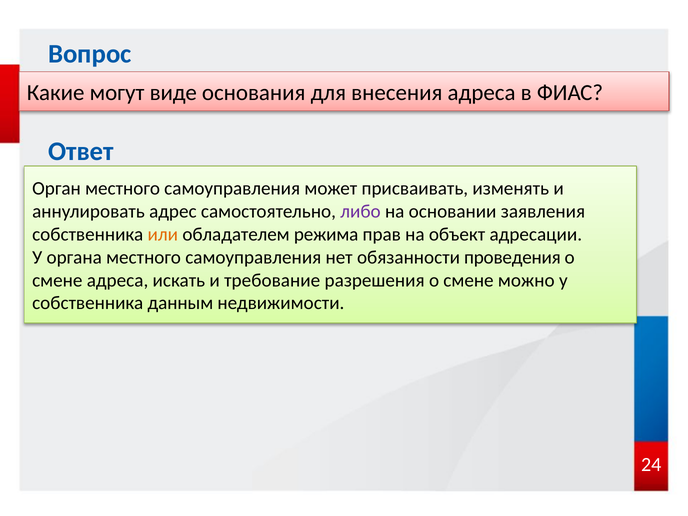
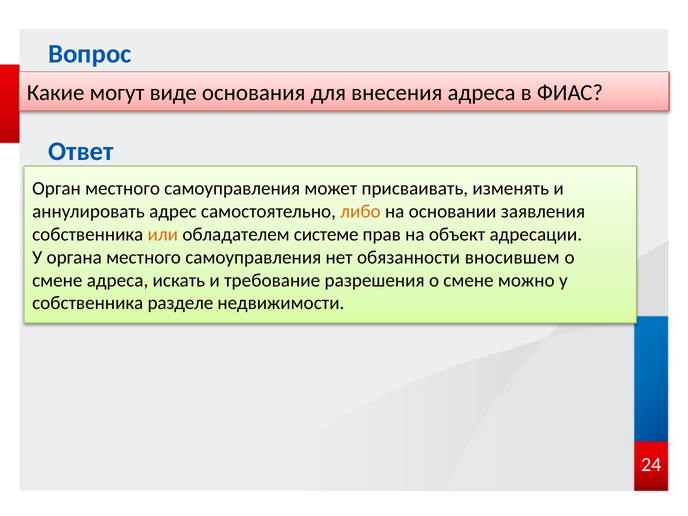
либо colour: purple -> orange
режима: режима -> системе
проведения: проведения -> вносившем
данным: данным -> разделе
